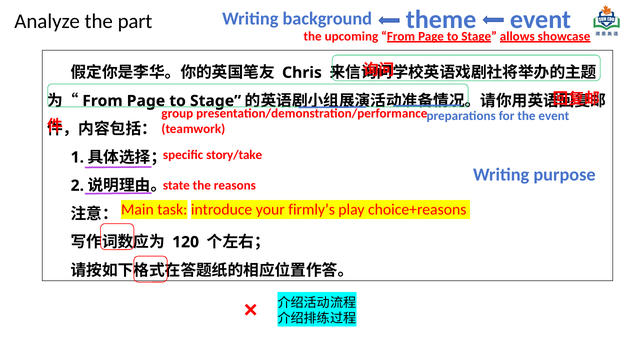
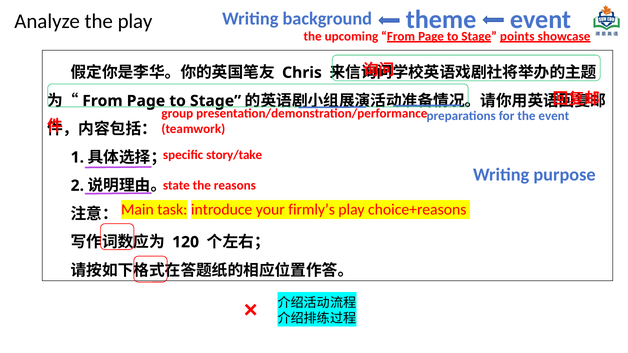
the part: part -> play
allows: allows -> points
